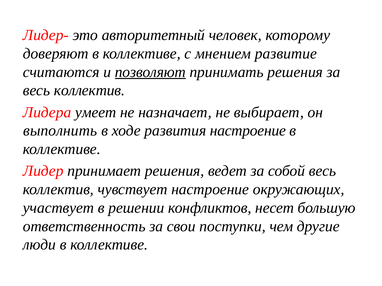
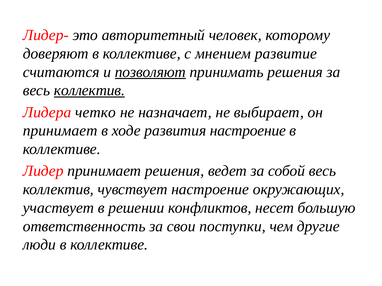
коллектив at (89, 91) underline: none -> present
умеет: умеет -> четко
выполнить at (60, 131): выполнить -> принимает
